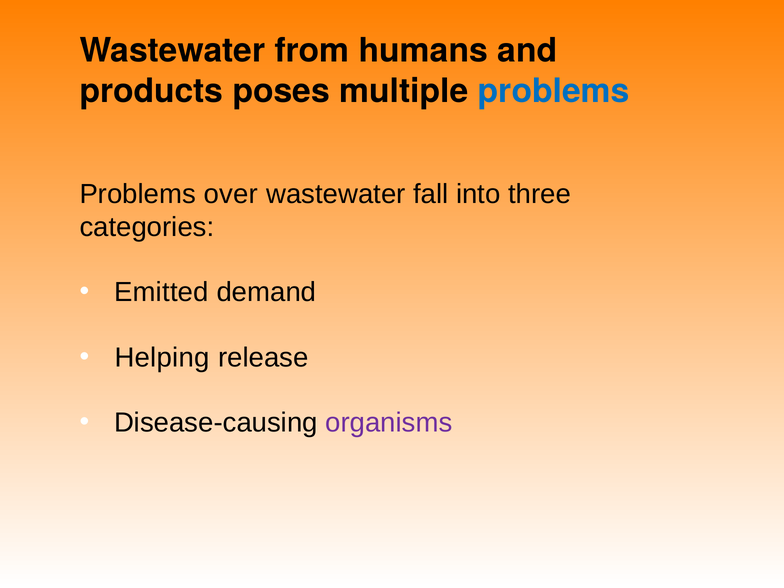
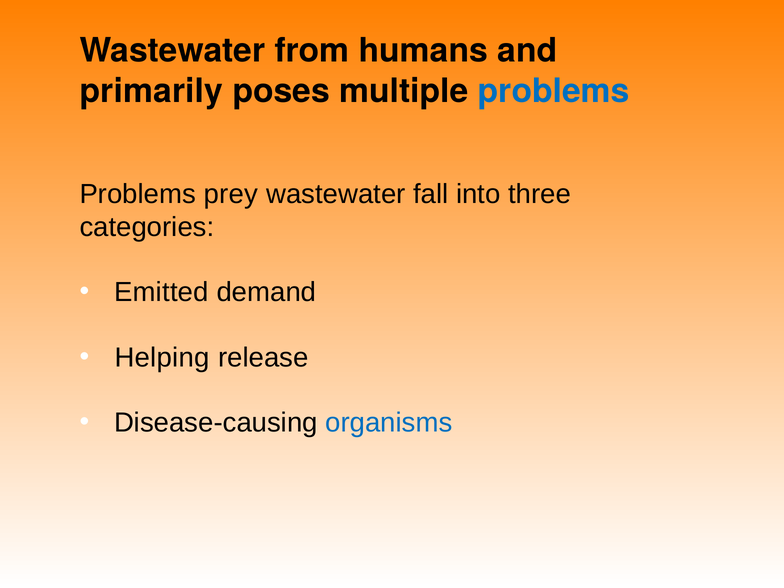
products: products -> primarily
over: over -> prey
organisms colour: purple -> blue
